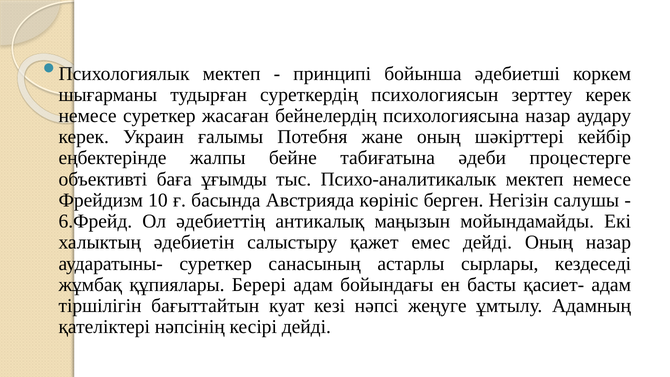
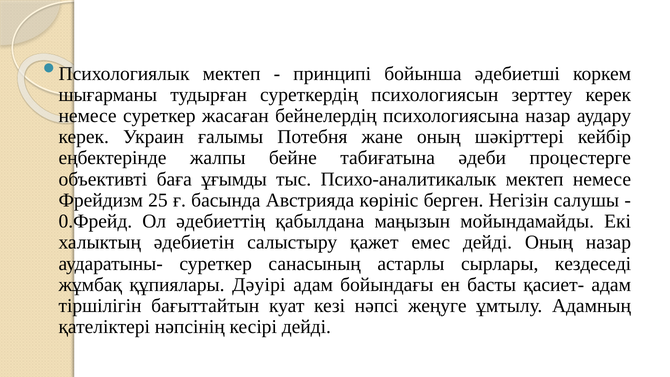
10: 10 -> 25
6.Фрейд: 6.Фрейд -> 0.Фрейд
антикалық: антикалық -> қабылдана
Берері: Берері -> Дәуірі
